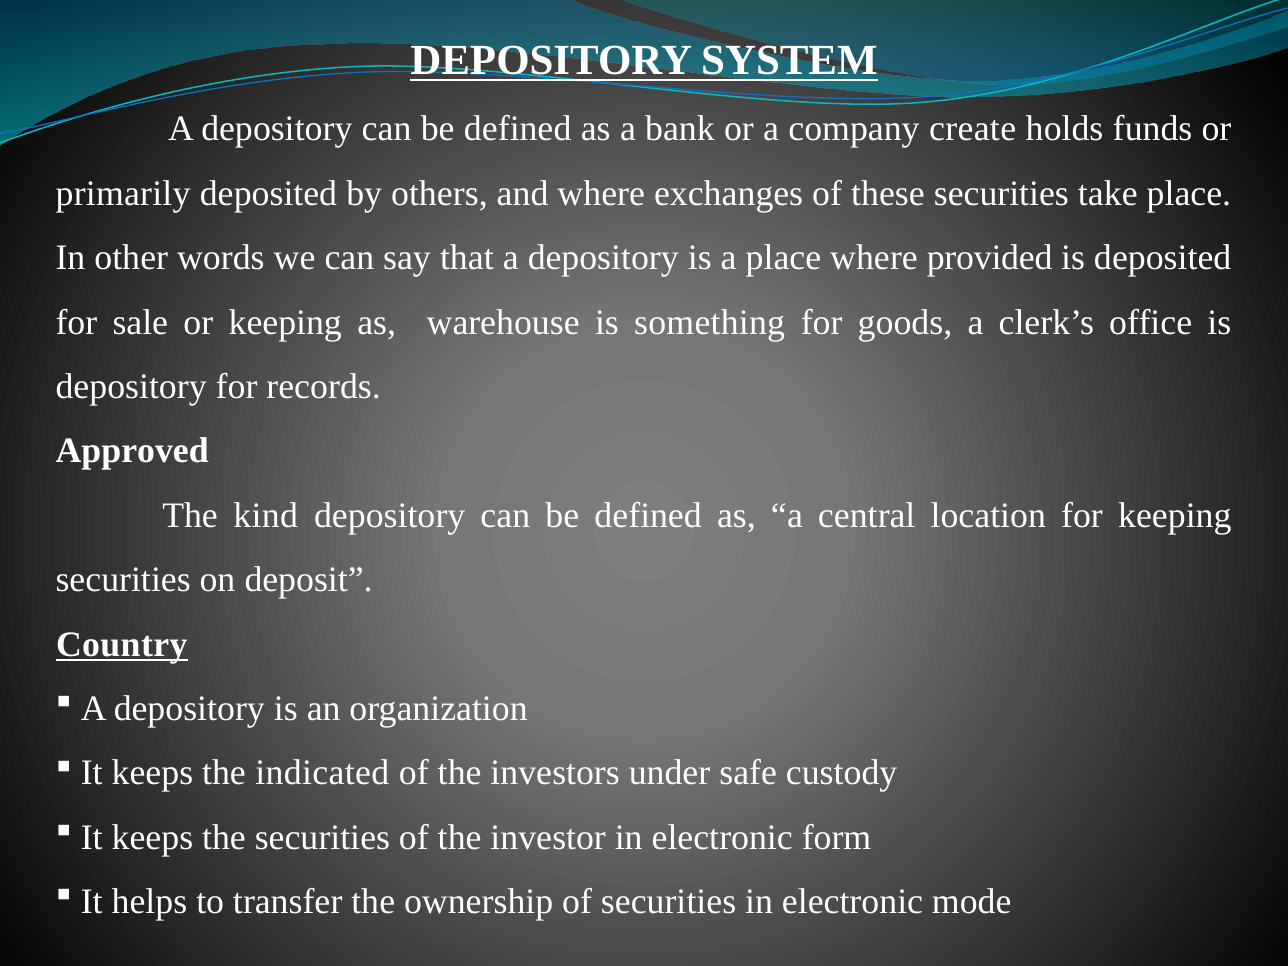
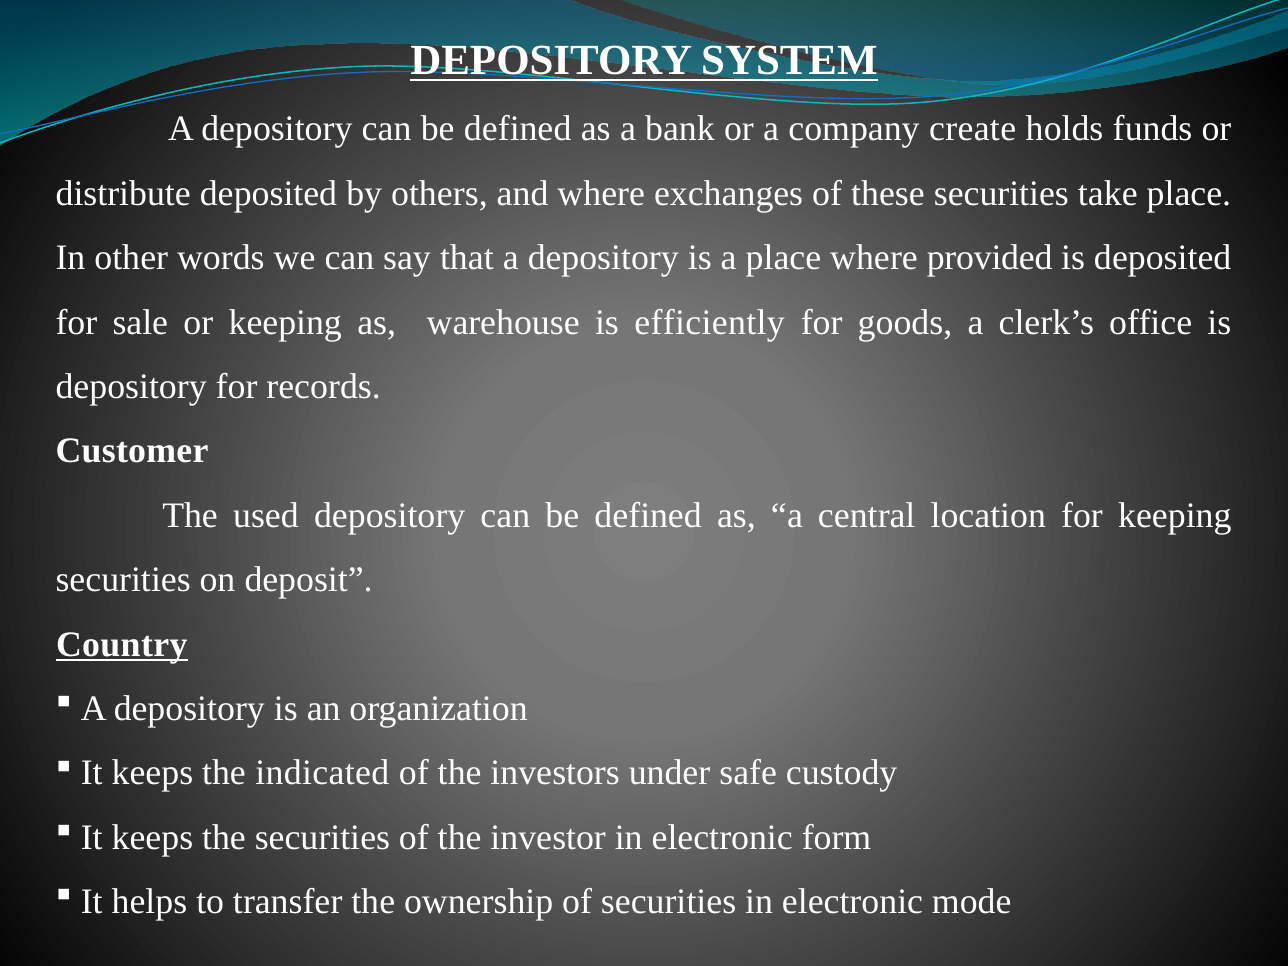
primarily: primarily -> distribute
something: something -> efficiently
Approved: Approved -> Customer
kind: kind -> used
